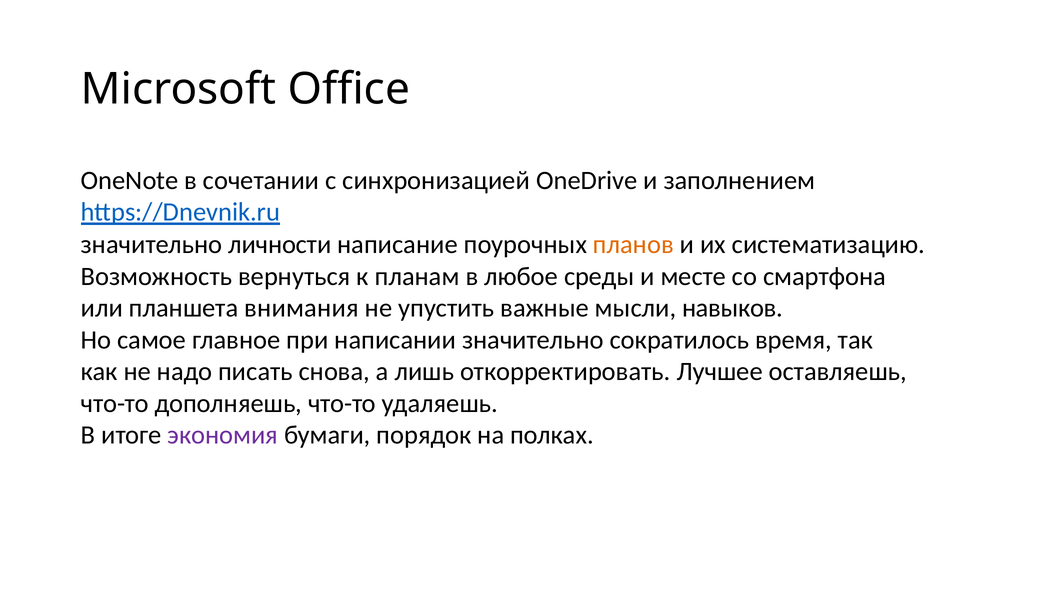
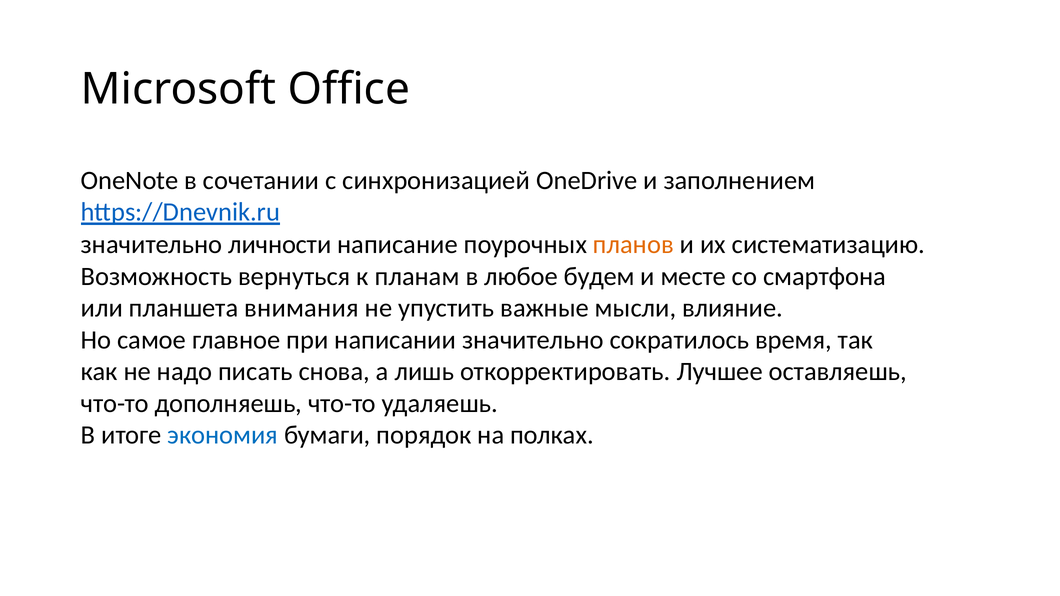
среды: среды -> будем
навыков: навыков -> влияние
экономия colour: purple -> blue
